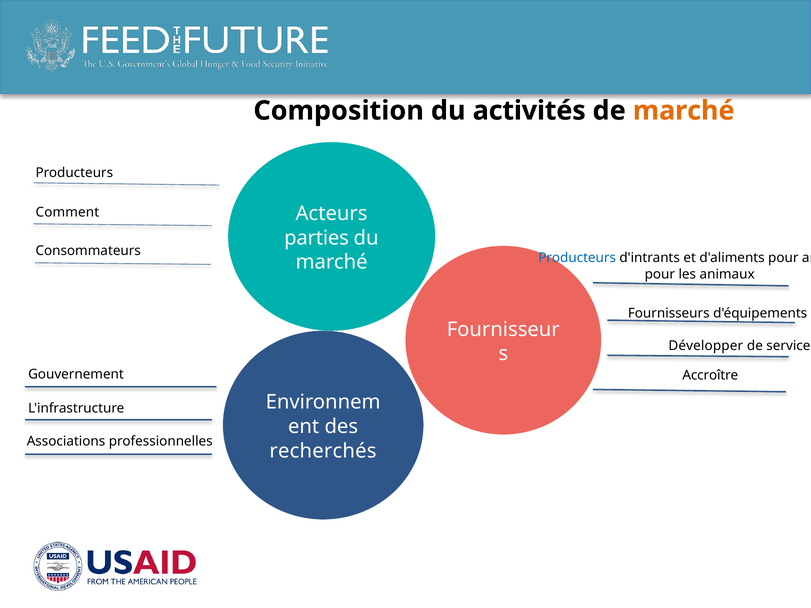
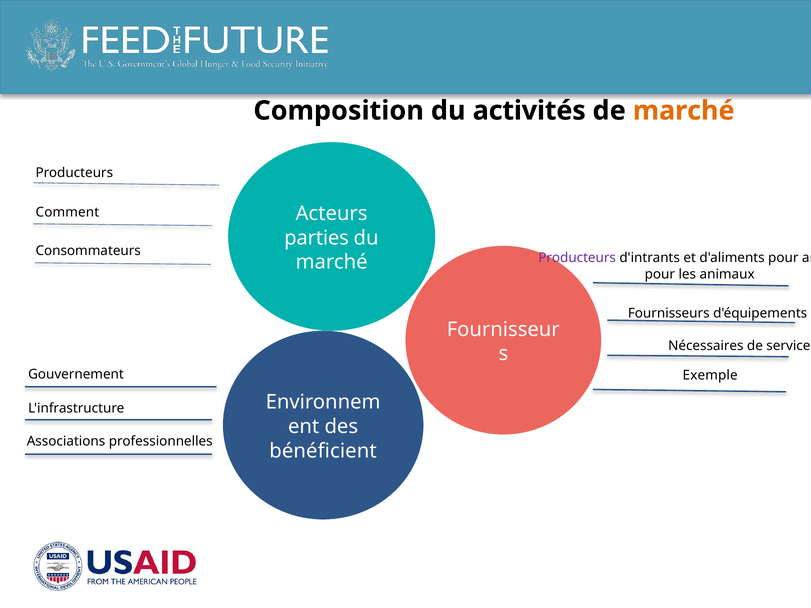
Producteurs at (577, 258) colour: blue -> purple
Développer: Développer -> Nécessaires
Accroître: Accroître -> Exemple
recherchés: recherchés -> bénéficient
